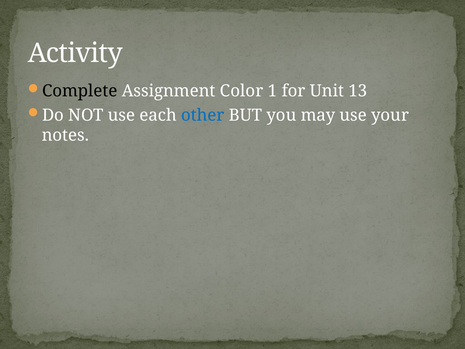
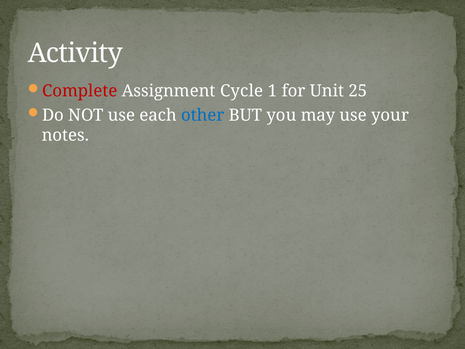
Complete colour: black -> red
Color: Color -> Cycle
13: 13 -> 25
